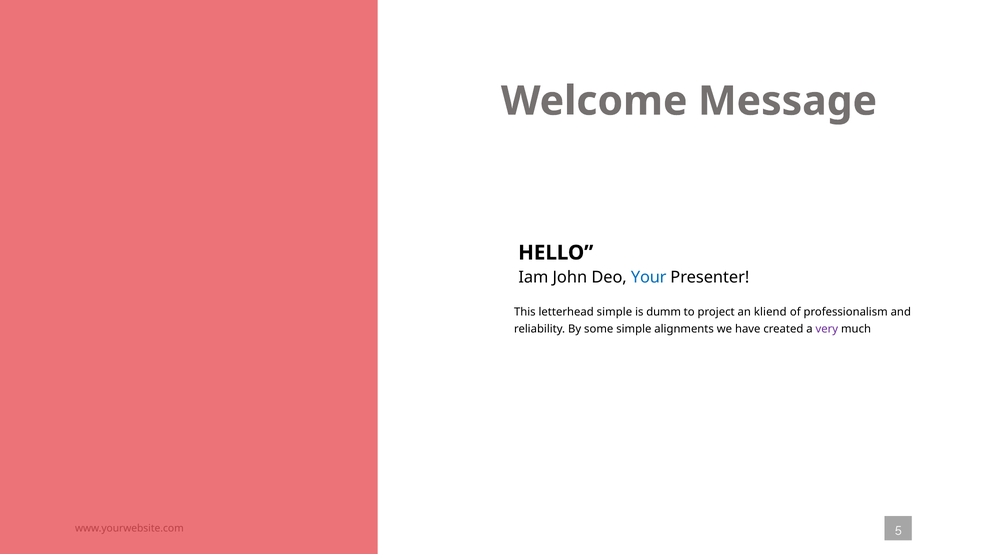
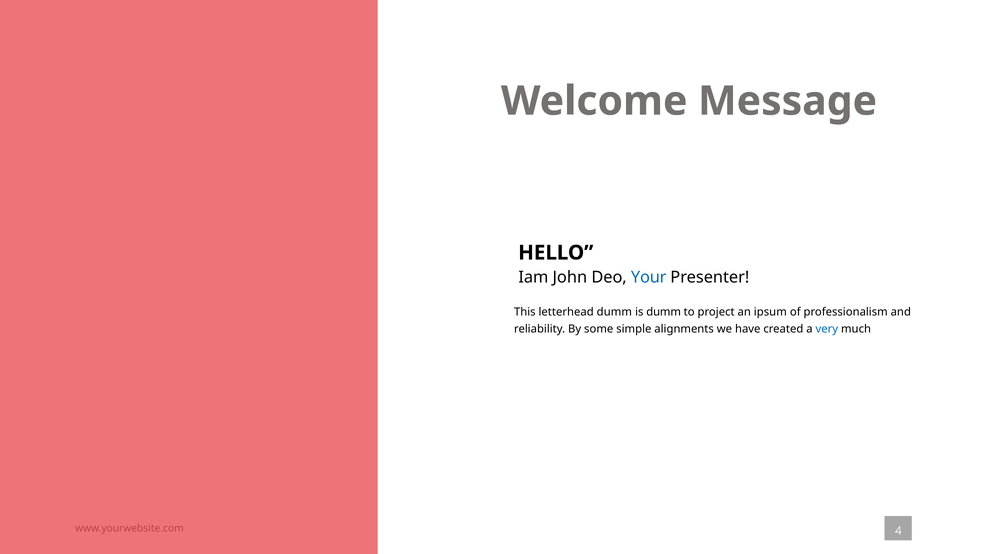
letterhead simple: simple -> dumm
kliend: kliend -> ipsum
very colour: purple -> blue
5: 5 -> 4
